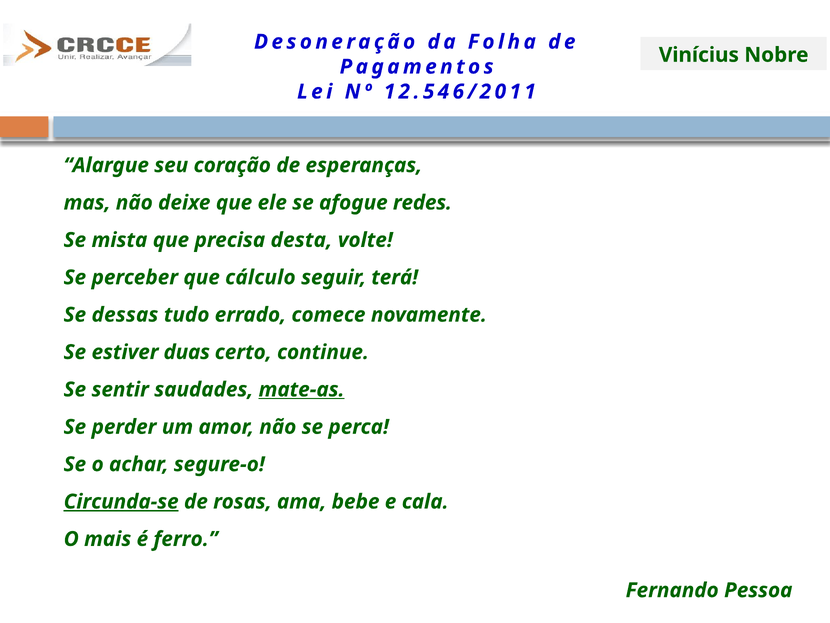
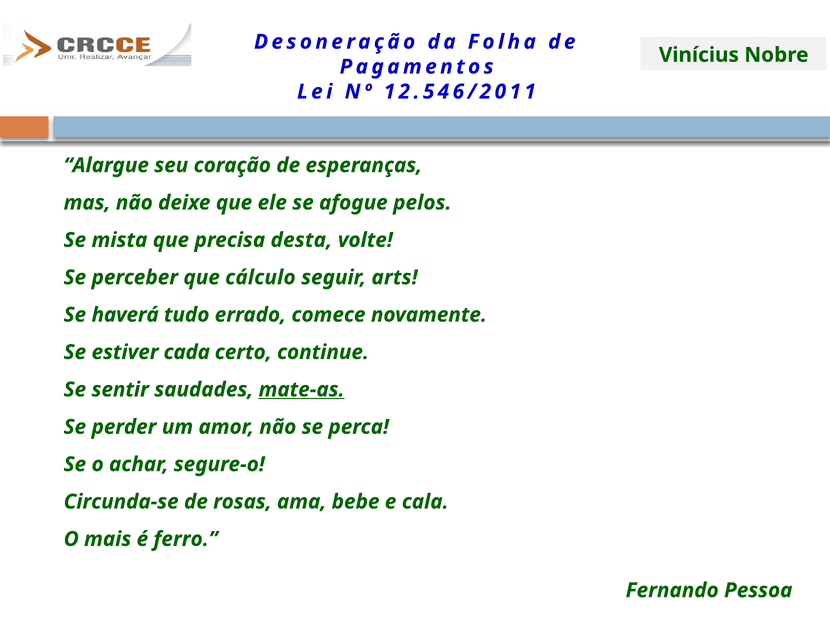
redes: redes -> pelos
terá: terá -> arts
dessas: dessas -> haverá
duas: duas -> cada
Circunda-se underline: present -> none
